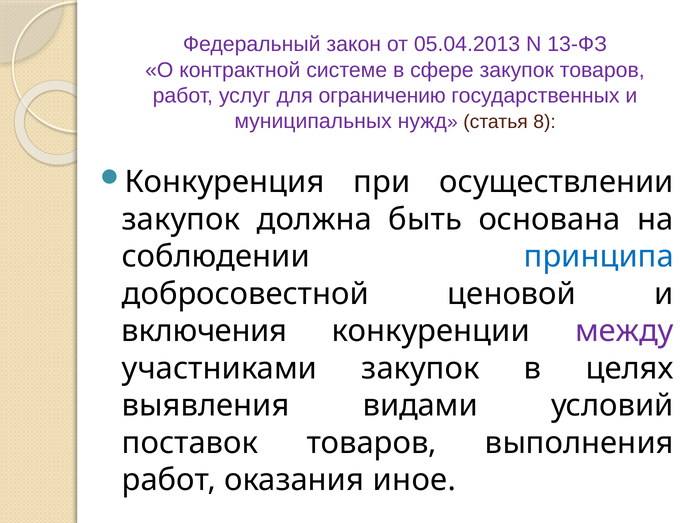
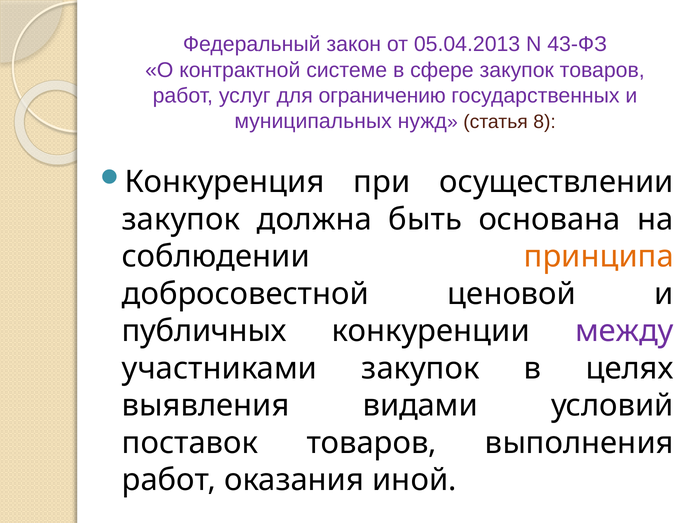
13-ФЗ: 13-ФЗ -> 43-ФЗ
принципа colour: blue -> orange
включения: включения -> публичных
иное: иное -> иной
